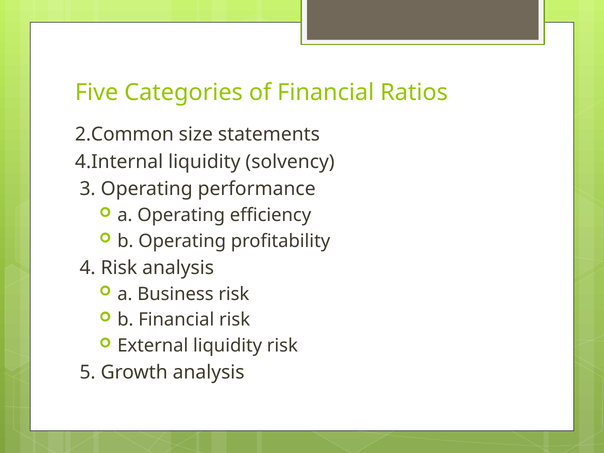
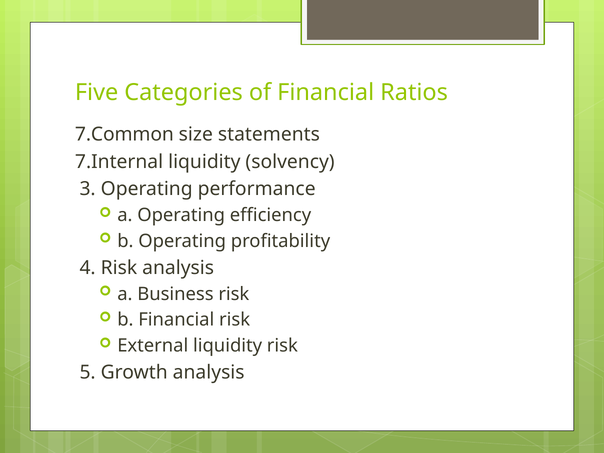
2.Common: 2.Common -> 7.Common
4.Internal: 4.Internal -> 7.Internal
